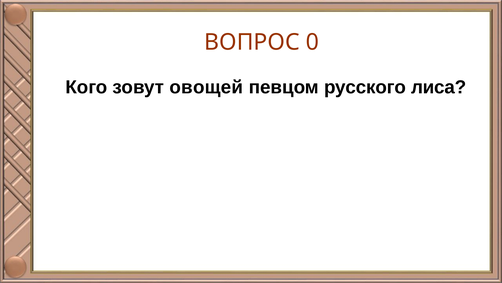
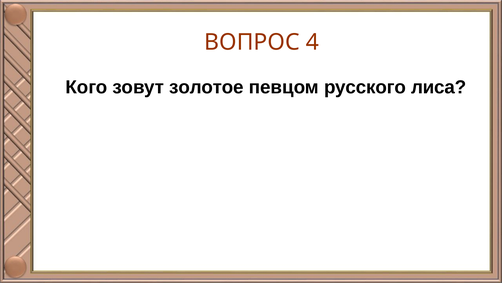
0: 0 -> 4
овощей: овощей -> золотое
